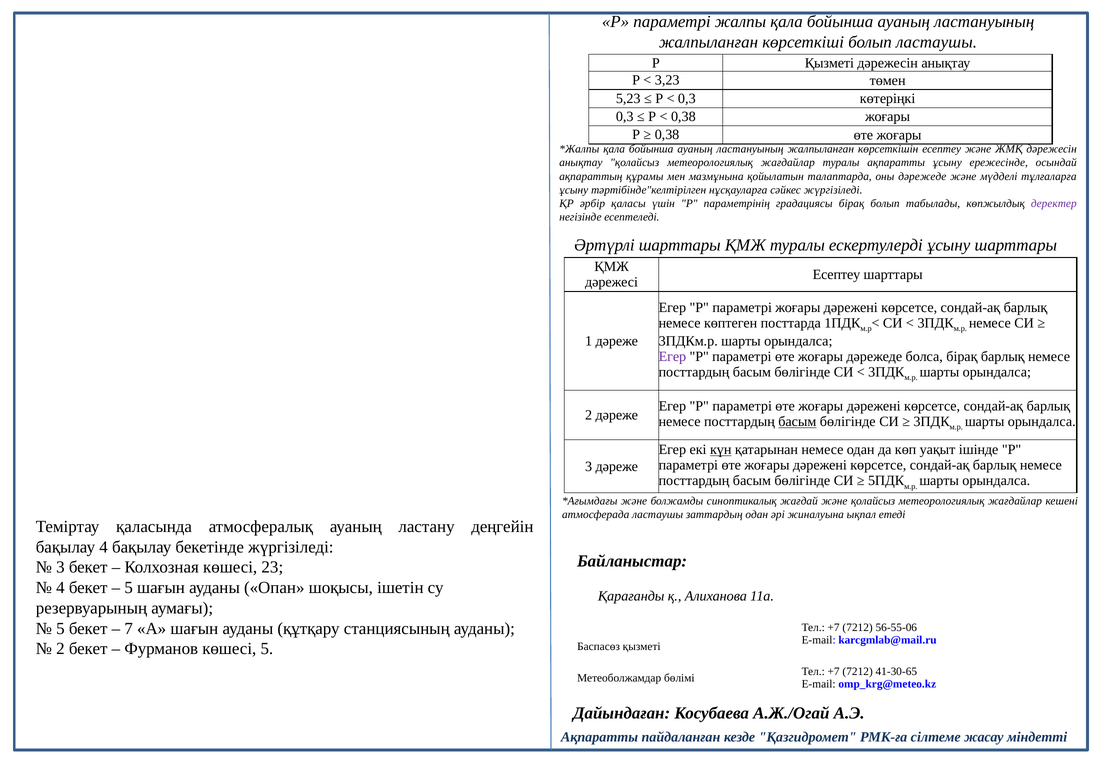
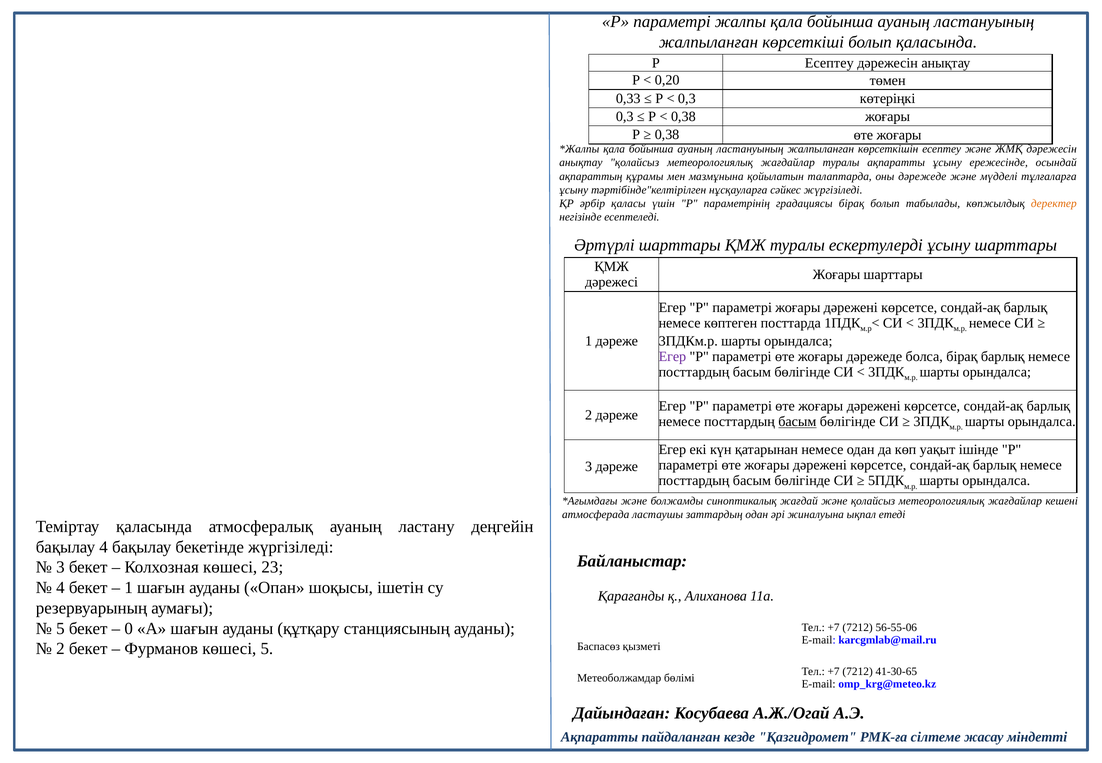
болып ластаушы: ластаушы -> қаласында
Р Қызметі: Қызметі -> Есептеу
3,23: 3,23 -> 0,20
5,23: 5,23 -> 0,33
деректер colour: purple -> orange
Есептеу at (836, 275): Есептеу -> Жоғары
күн underline: present -> none
5 at (129, 588): 5 -> 1
7: 7 -> 0
